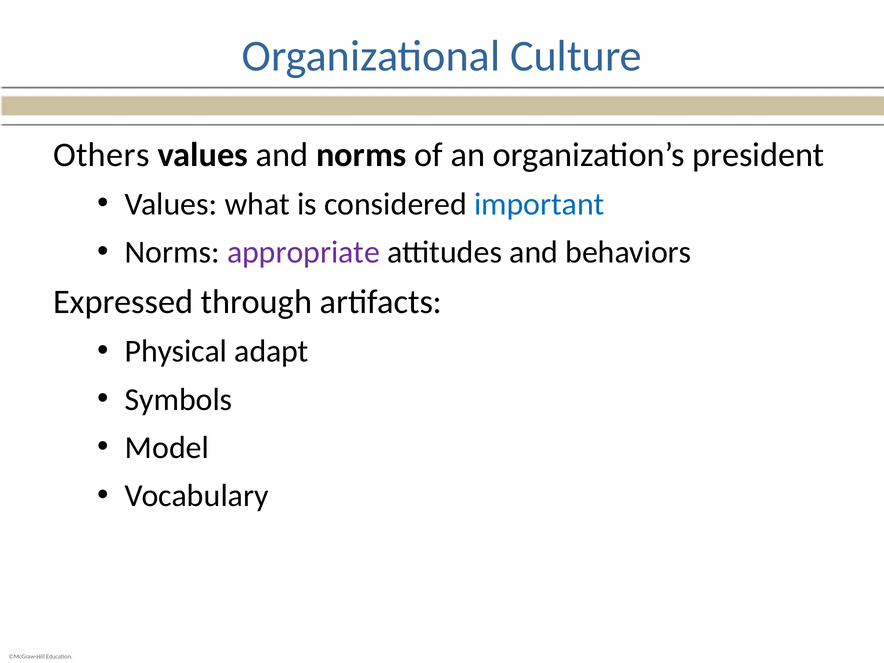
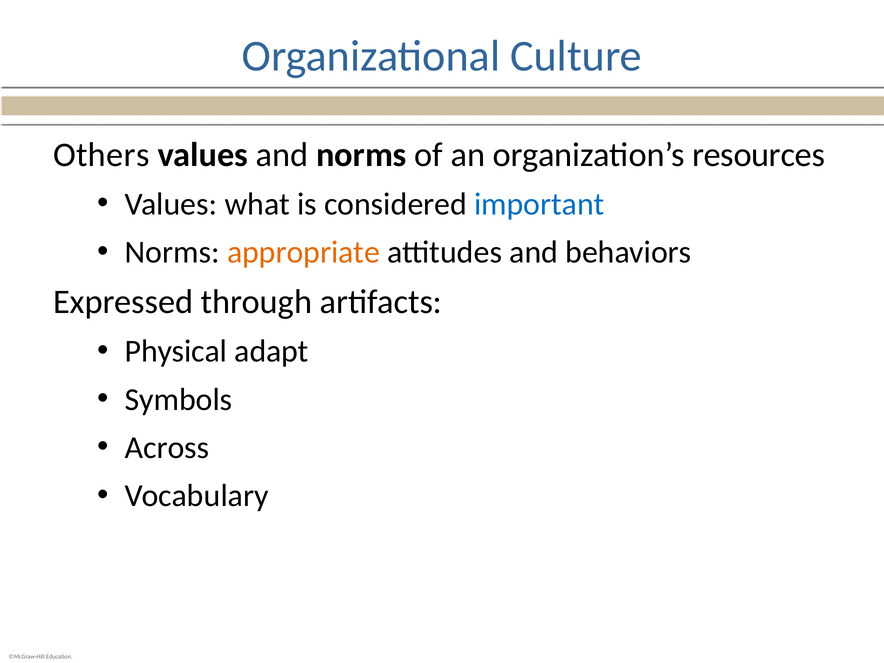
president: president -> resources
appropriate colour: purple -> orange
Model: Model -> Across
